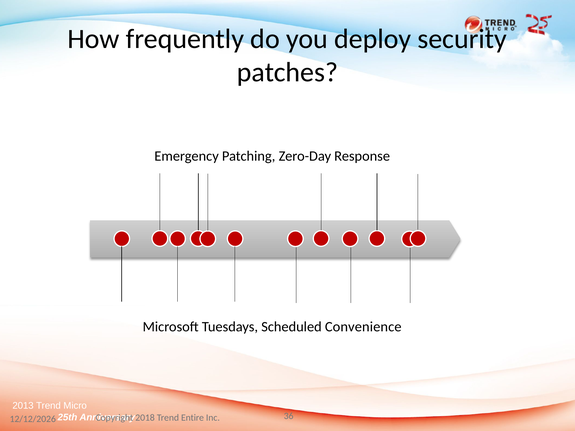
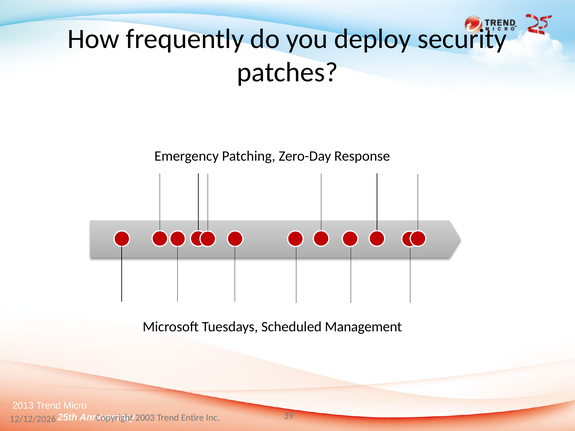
Convenience: Convenience -> Management
2018: 2018 -> 2003
36: 36 -> 39
